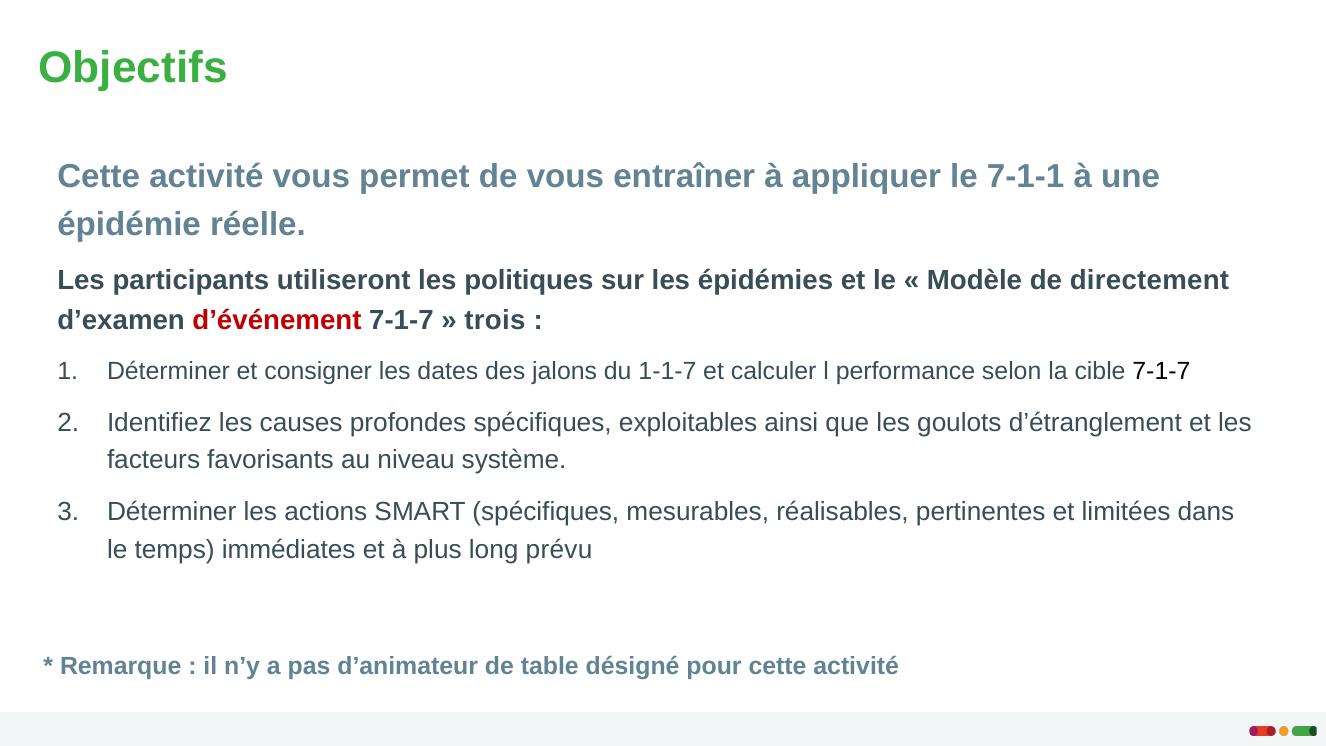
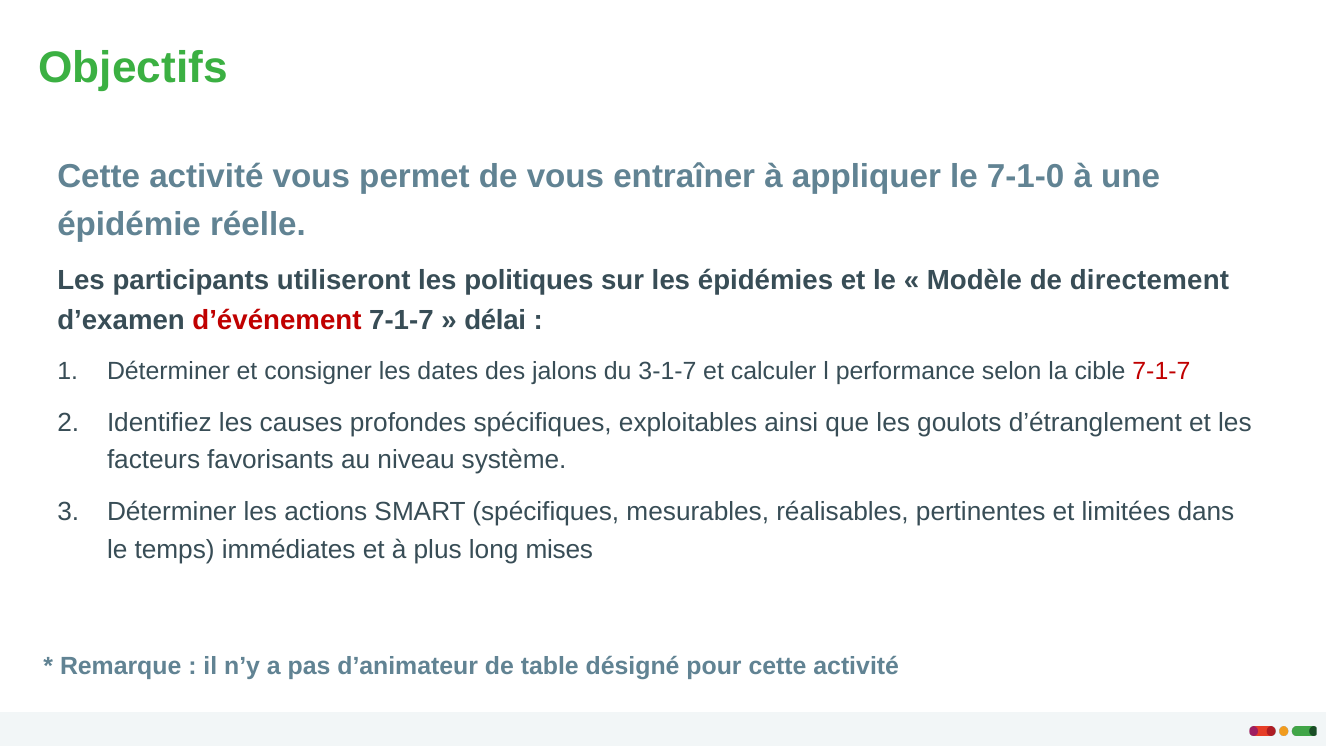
7-1-1: 7-1-1 -> 7-1-0
trois: trois -> délai
1-1-7: 1-1-7 -> 3-1-7
7-1-7 at (1161, 372) colour: black -> red
prévu: prévu -> mises
